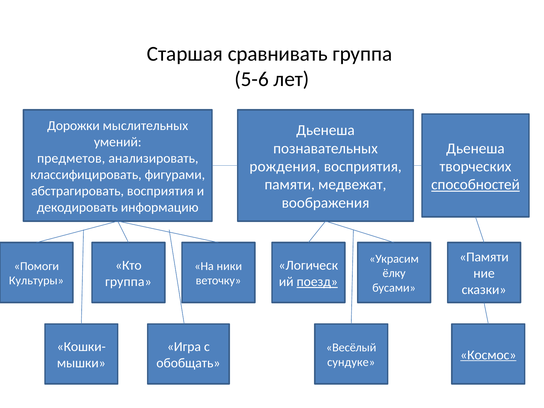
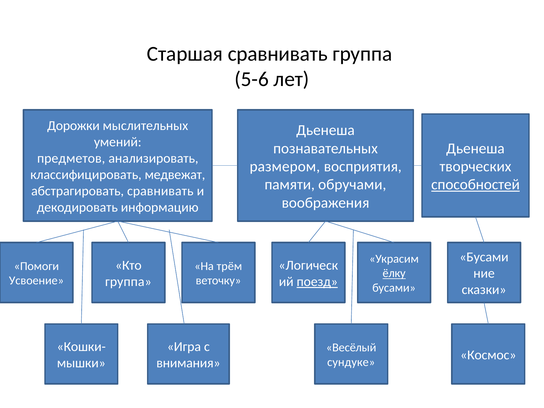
рождения: рождения -> размером
фигурами: фигурами -> медвежат
медвежат: медвежат -> обручами
абстрагировать восприятия: восприятия -> сравнивать
Памяти at (484, 257): Памяти -> Бусами
ники: ники -> трём
ёлку underline: none -> present
Культуры: Культуры -> Усвоение
Космос underline: present -> none
обобщать: обобщать -> внимания
